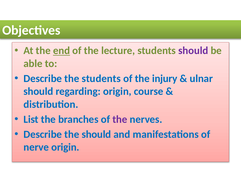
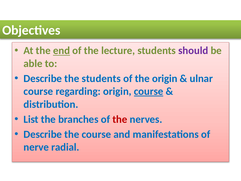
the injury: injury -> origin
should at (38, 91): should -> course
course at (149, 91) underline: none -> present
the at (120, 119) colour: purple -> red
the should: should -> course
nerve origin: origin -> radial
